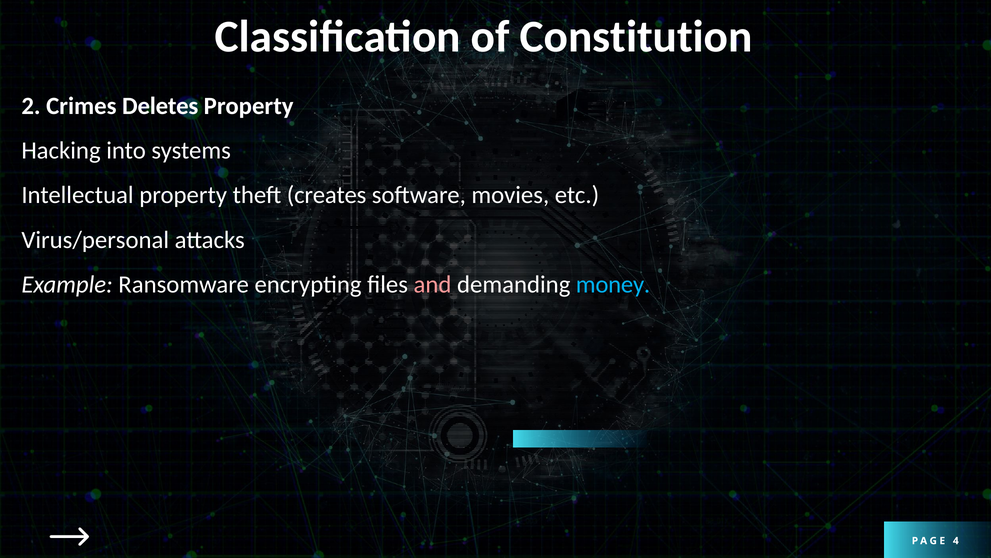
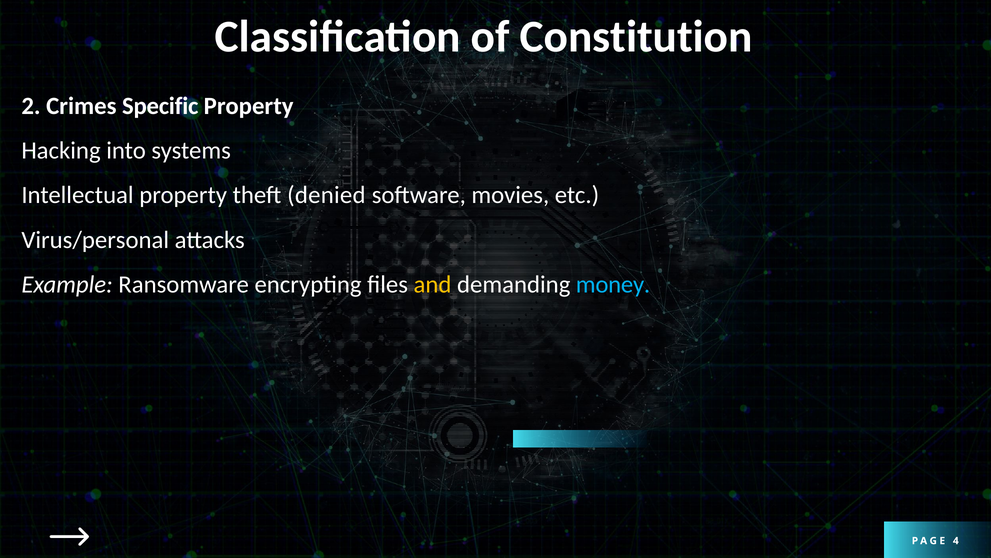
Deletes: Deletes -> Specific
creates: creates -> denied
and colour: pink -> yellow
